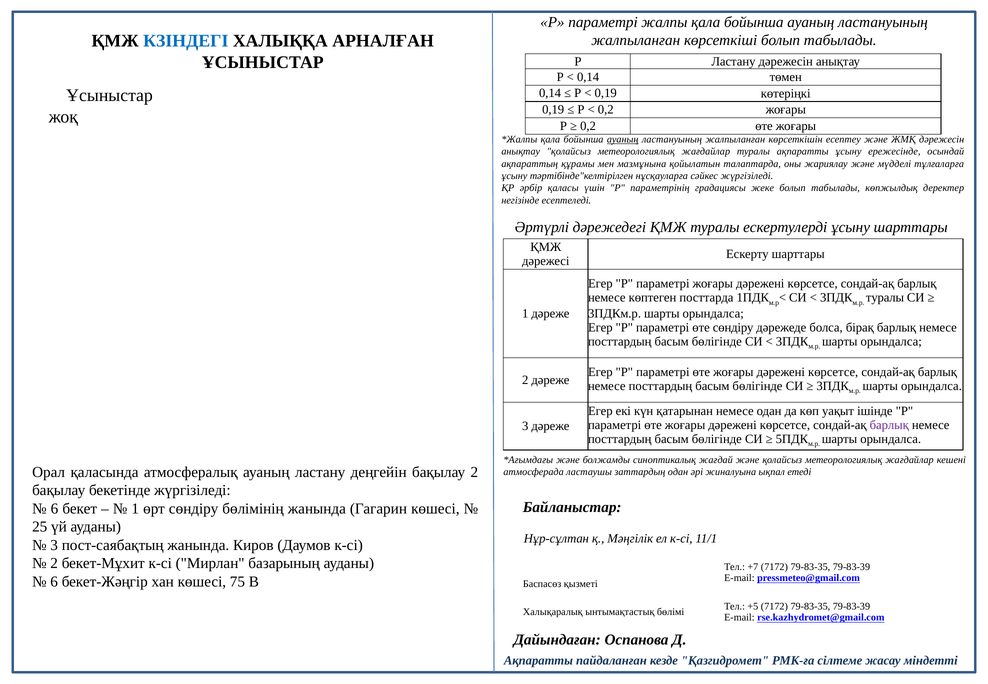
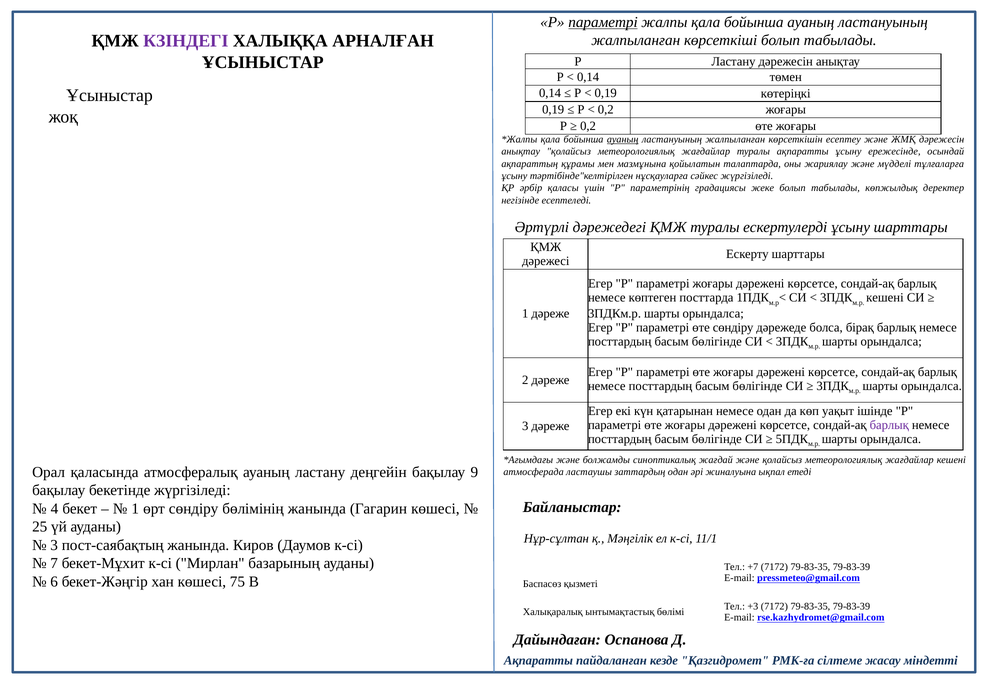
параметрі at (603, 22) underline: none -> present
КЗІНДЕГІ colour: blue -> purple
туралы at (885, 298): туралы -> кешені
бақылау 2: 2 -> 9
6 at (55, 509): 6 -> 4
2 at (54, 563): 2 -> 7
+5: +5 -> +3
